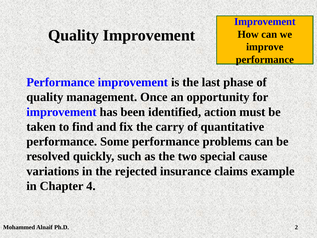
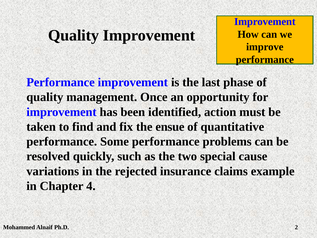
carry: carry -> ensue
